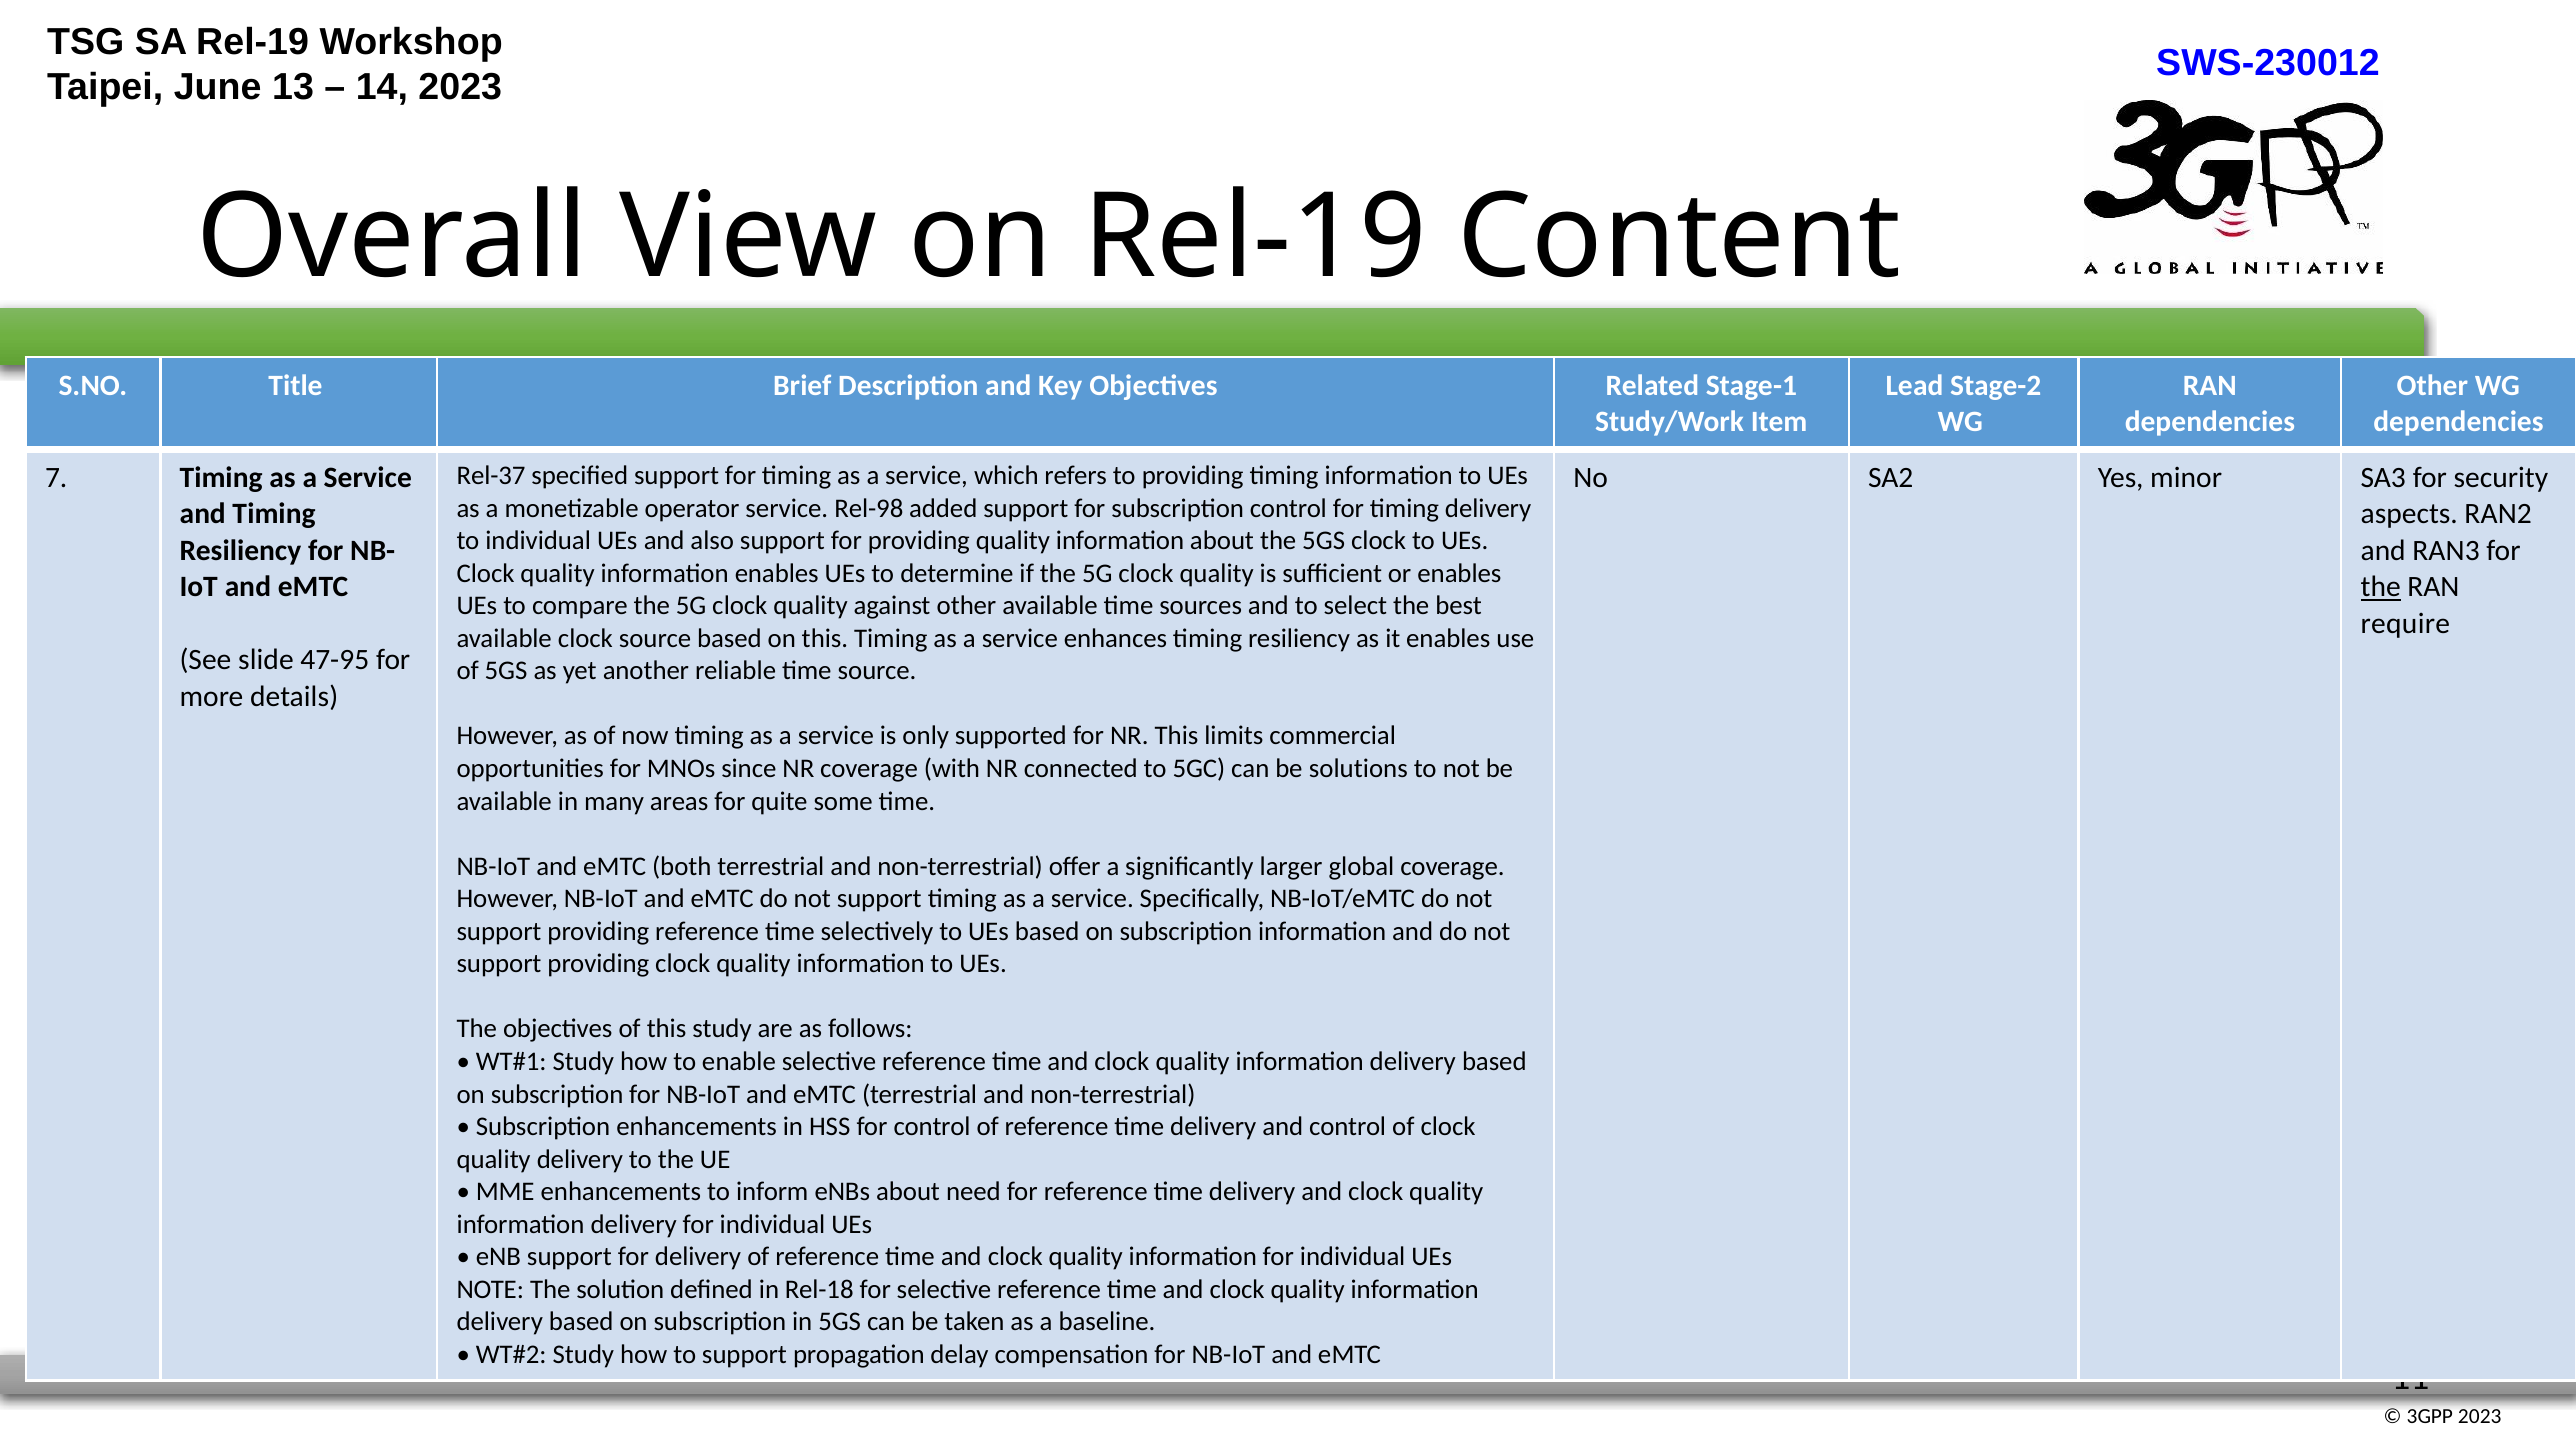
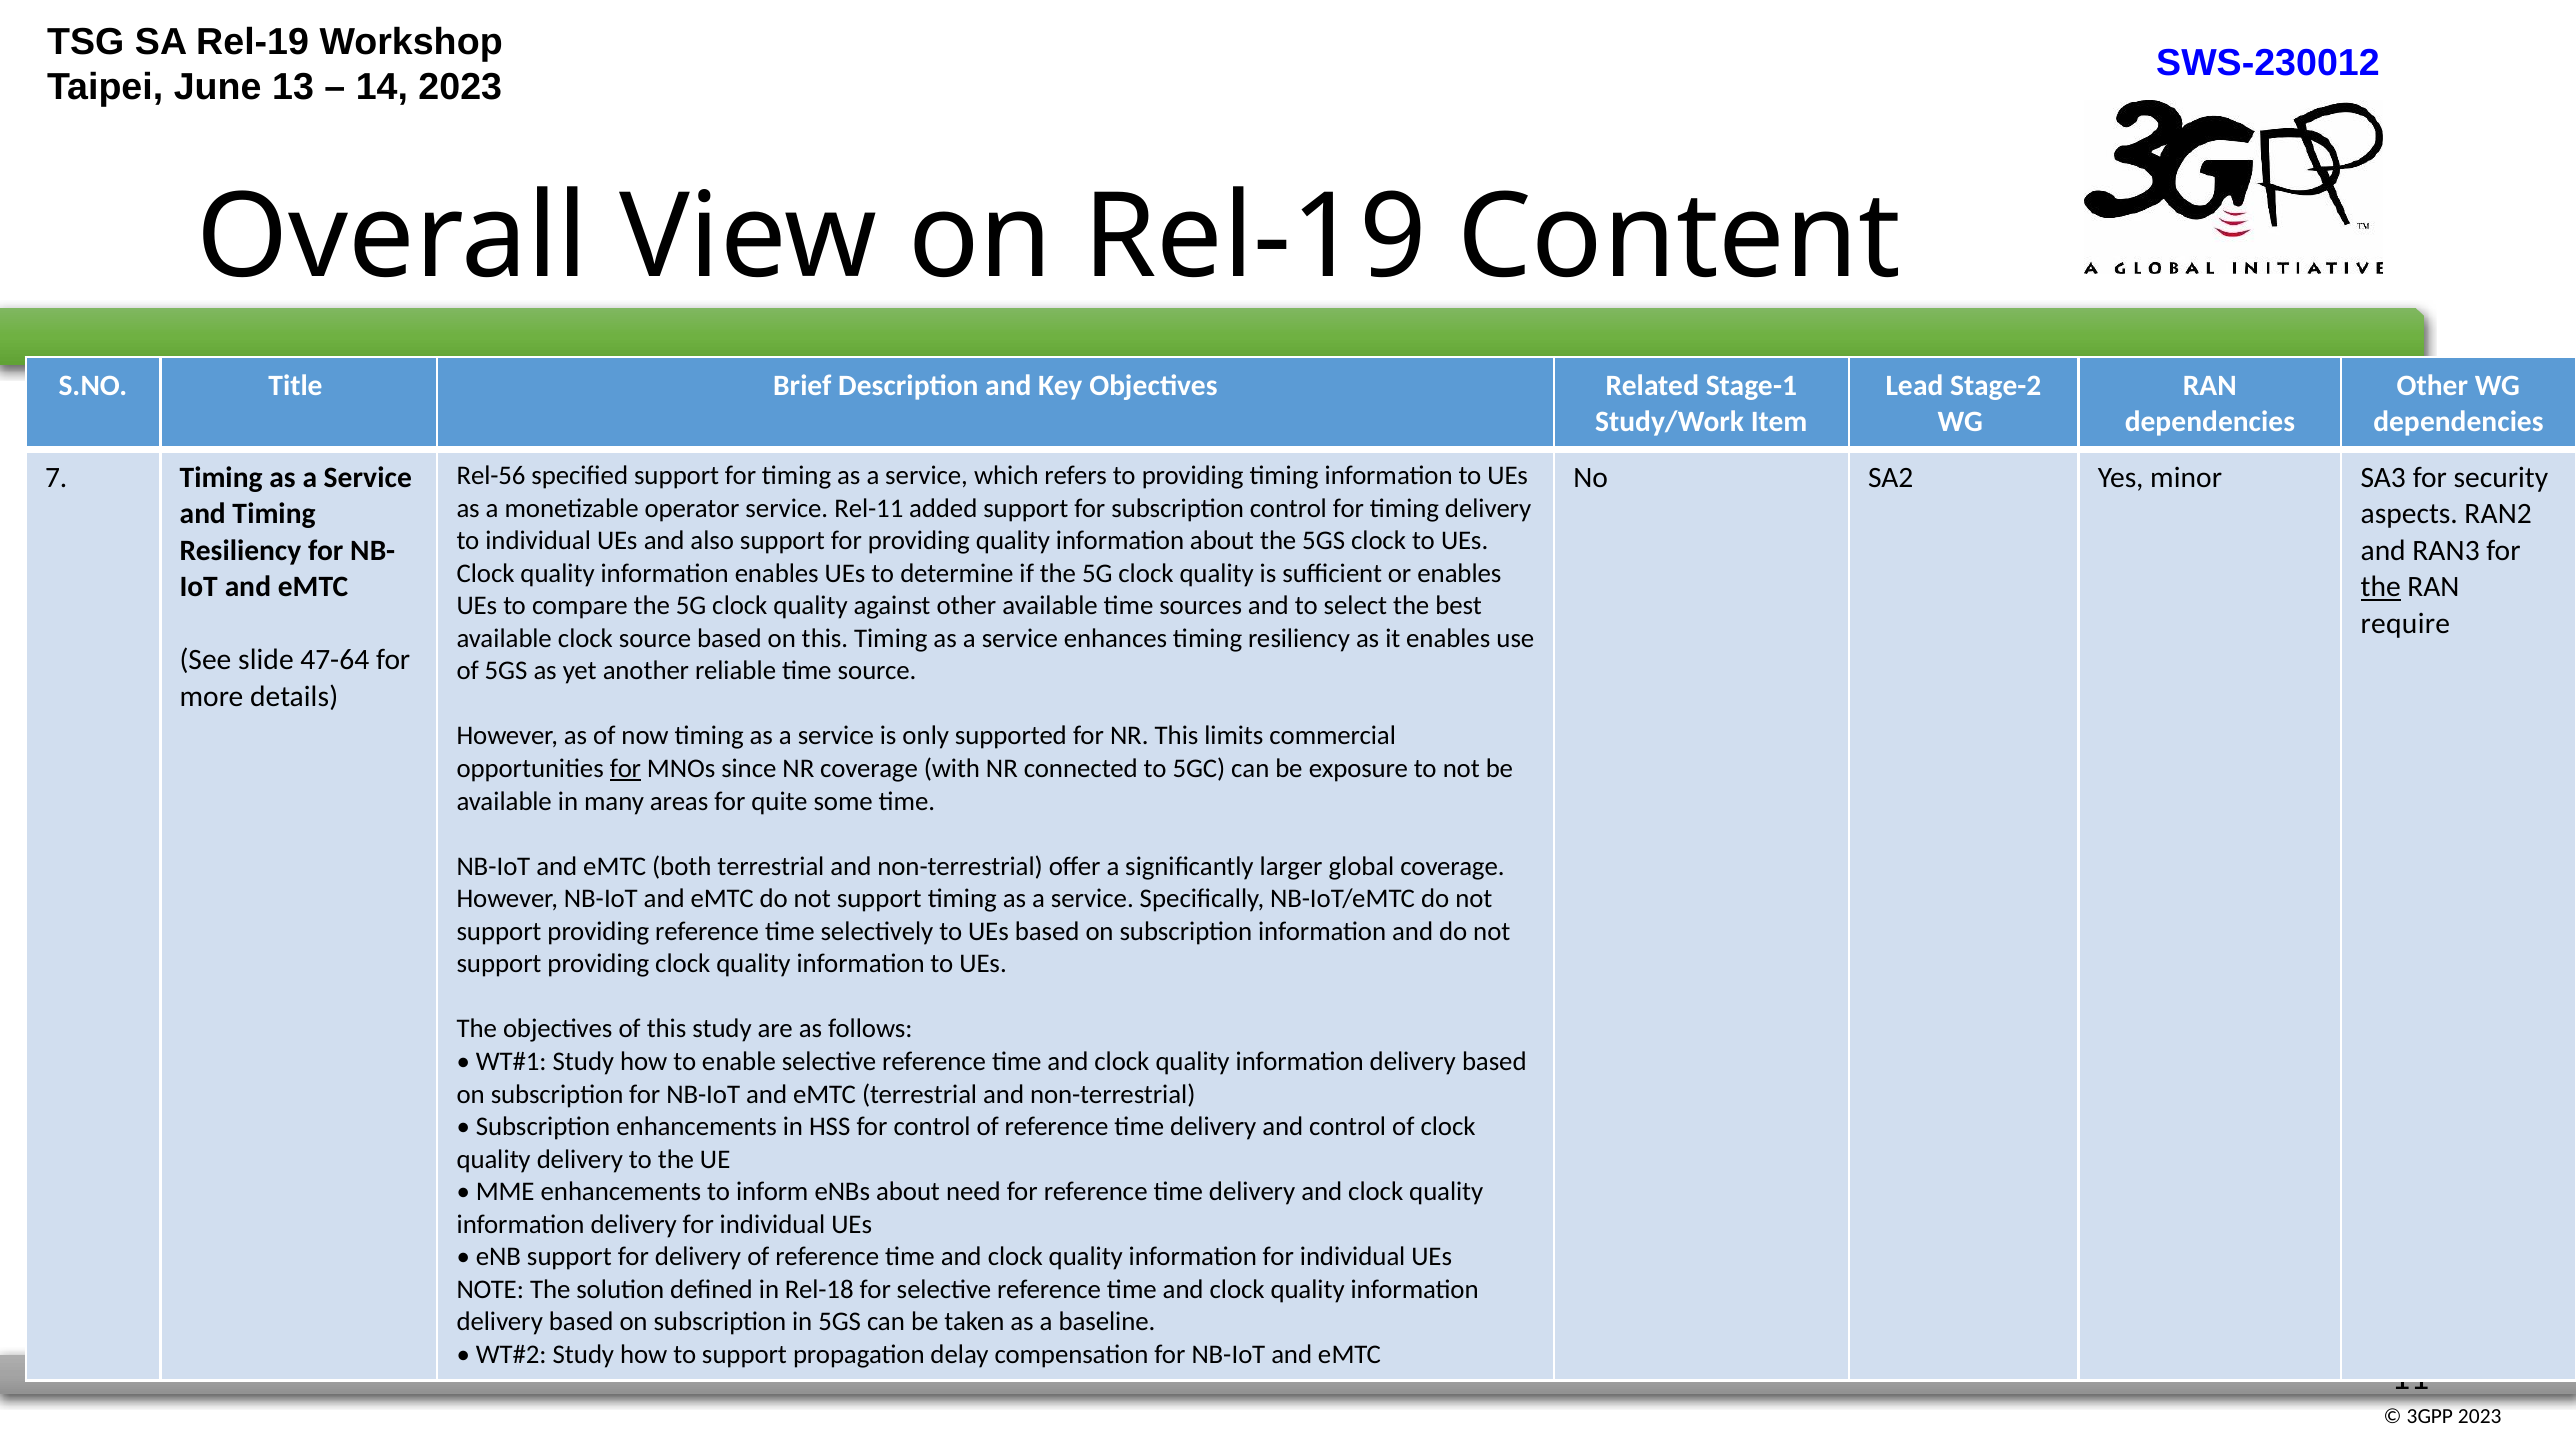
Rel-37: Rel-37 -> Rel-56
Rel-98: Rel-98 -> Rel-11
47-95: 47-95 -> 47-64
for at (625, 769) underline: none -> present
solutions: solutions -> exposure
